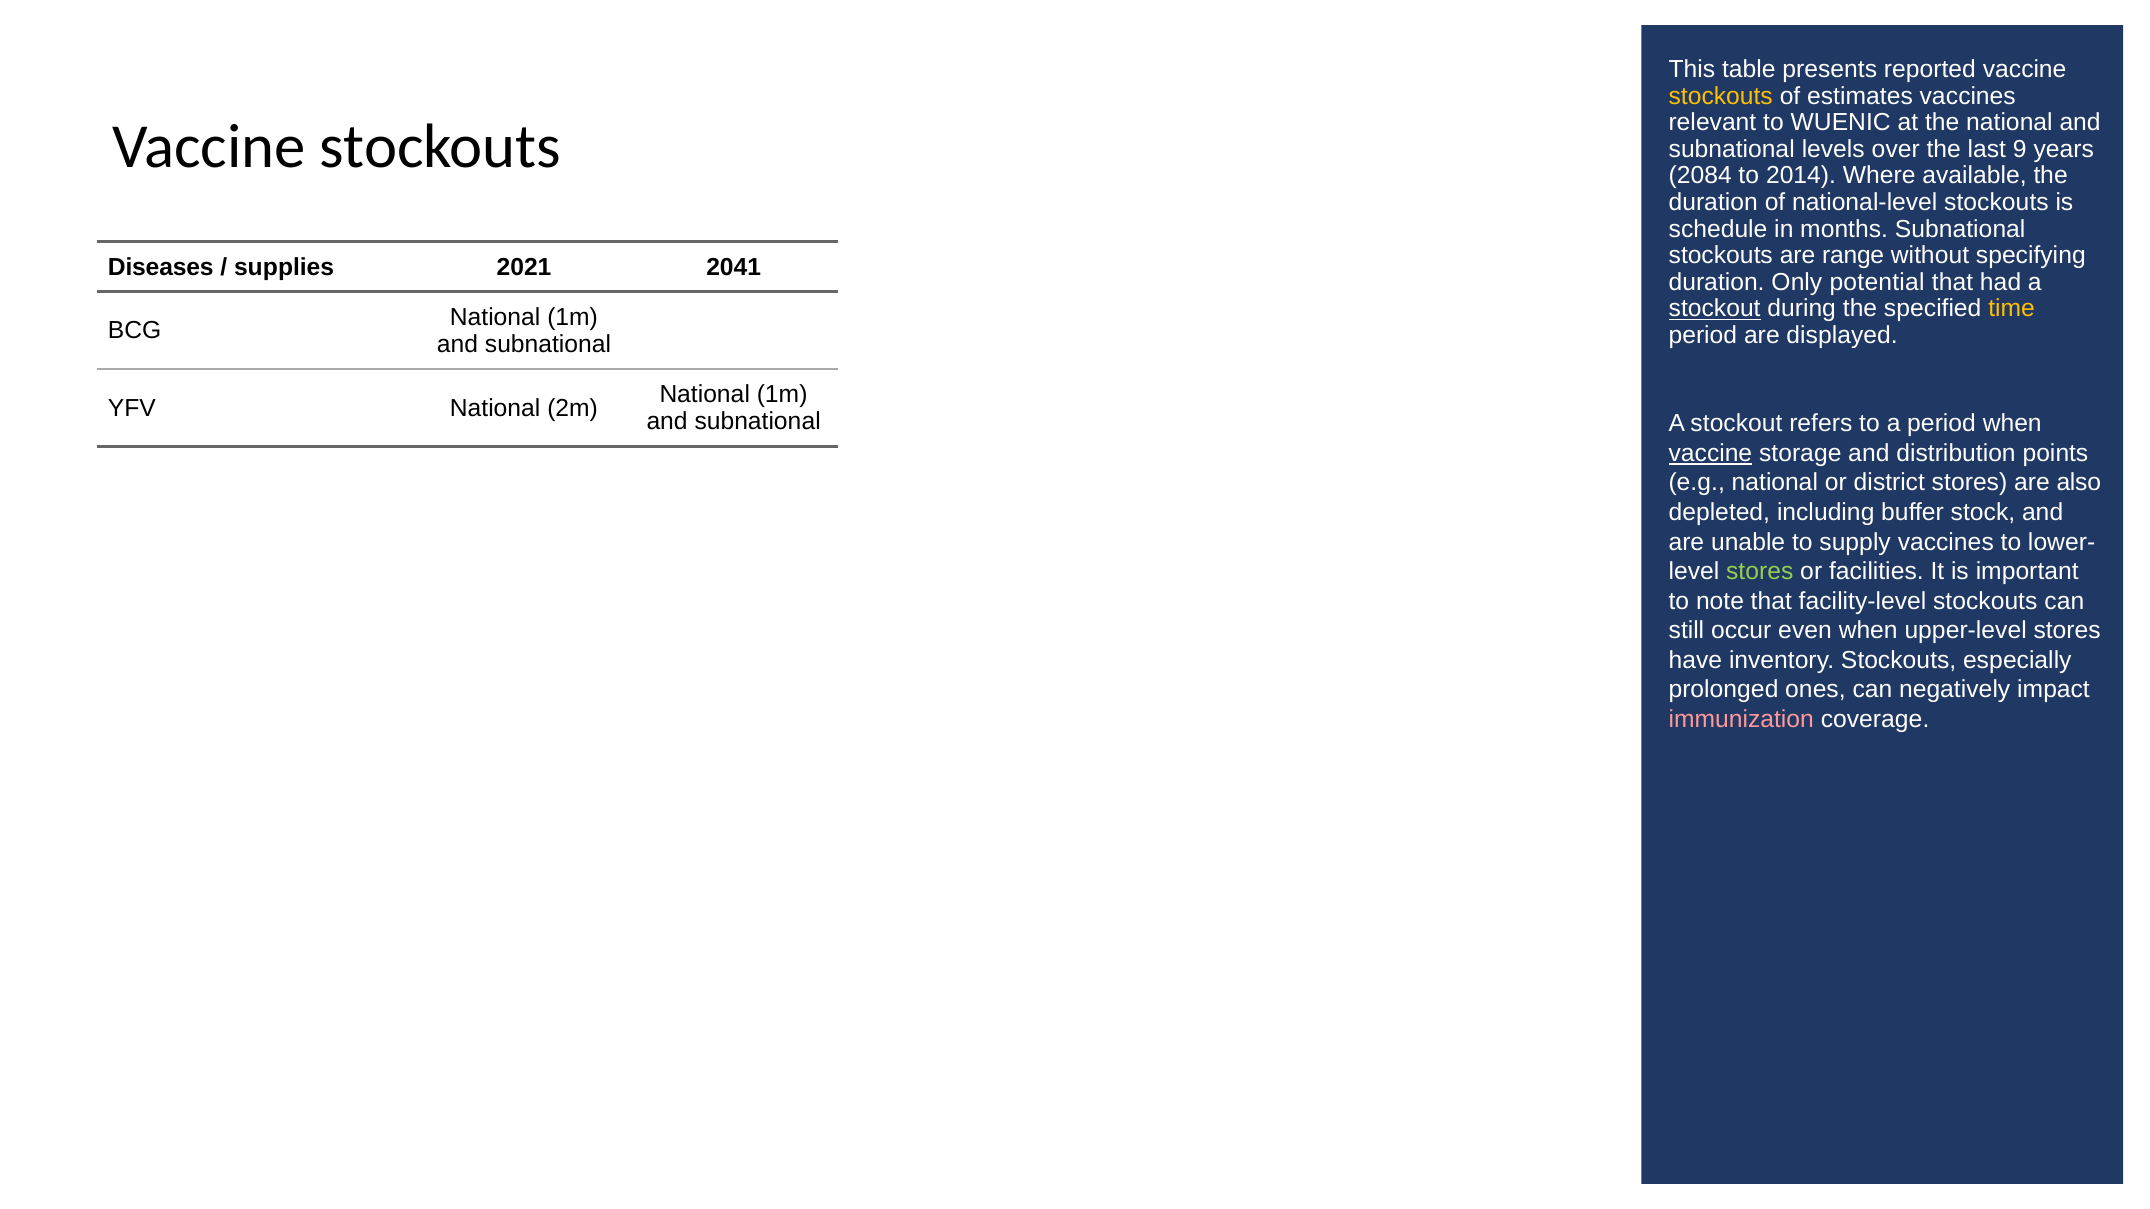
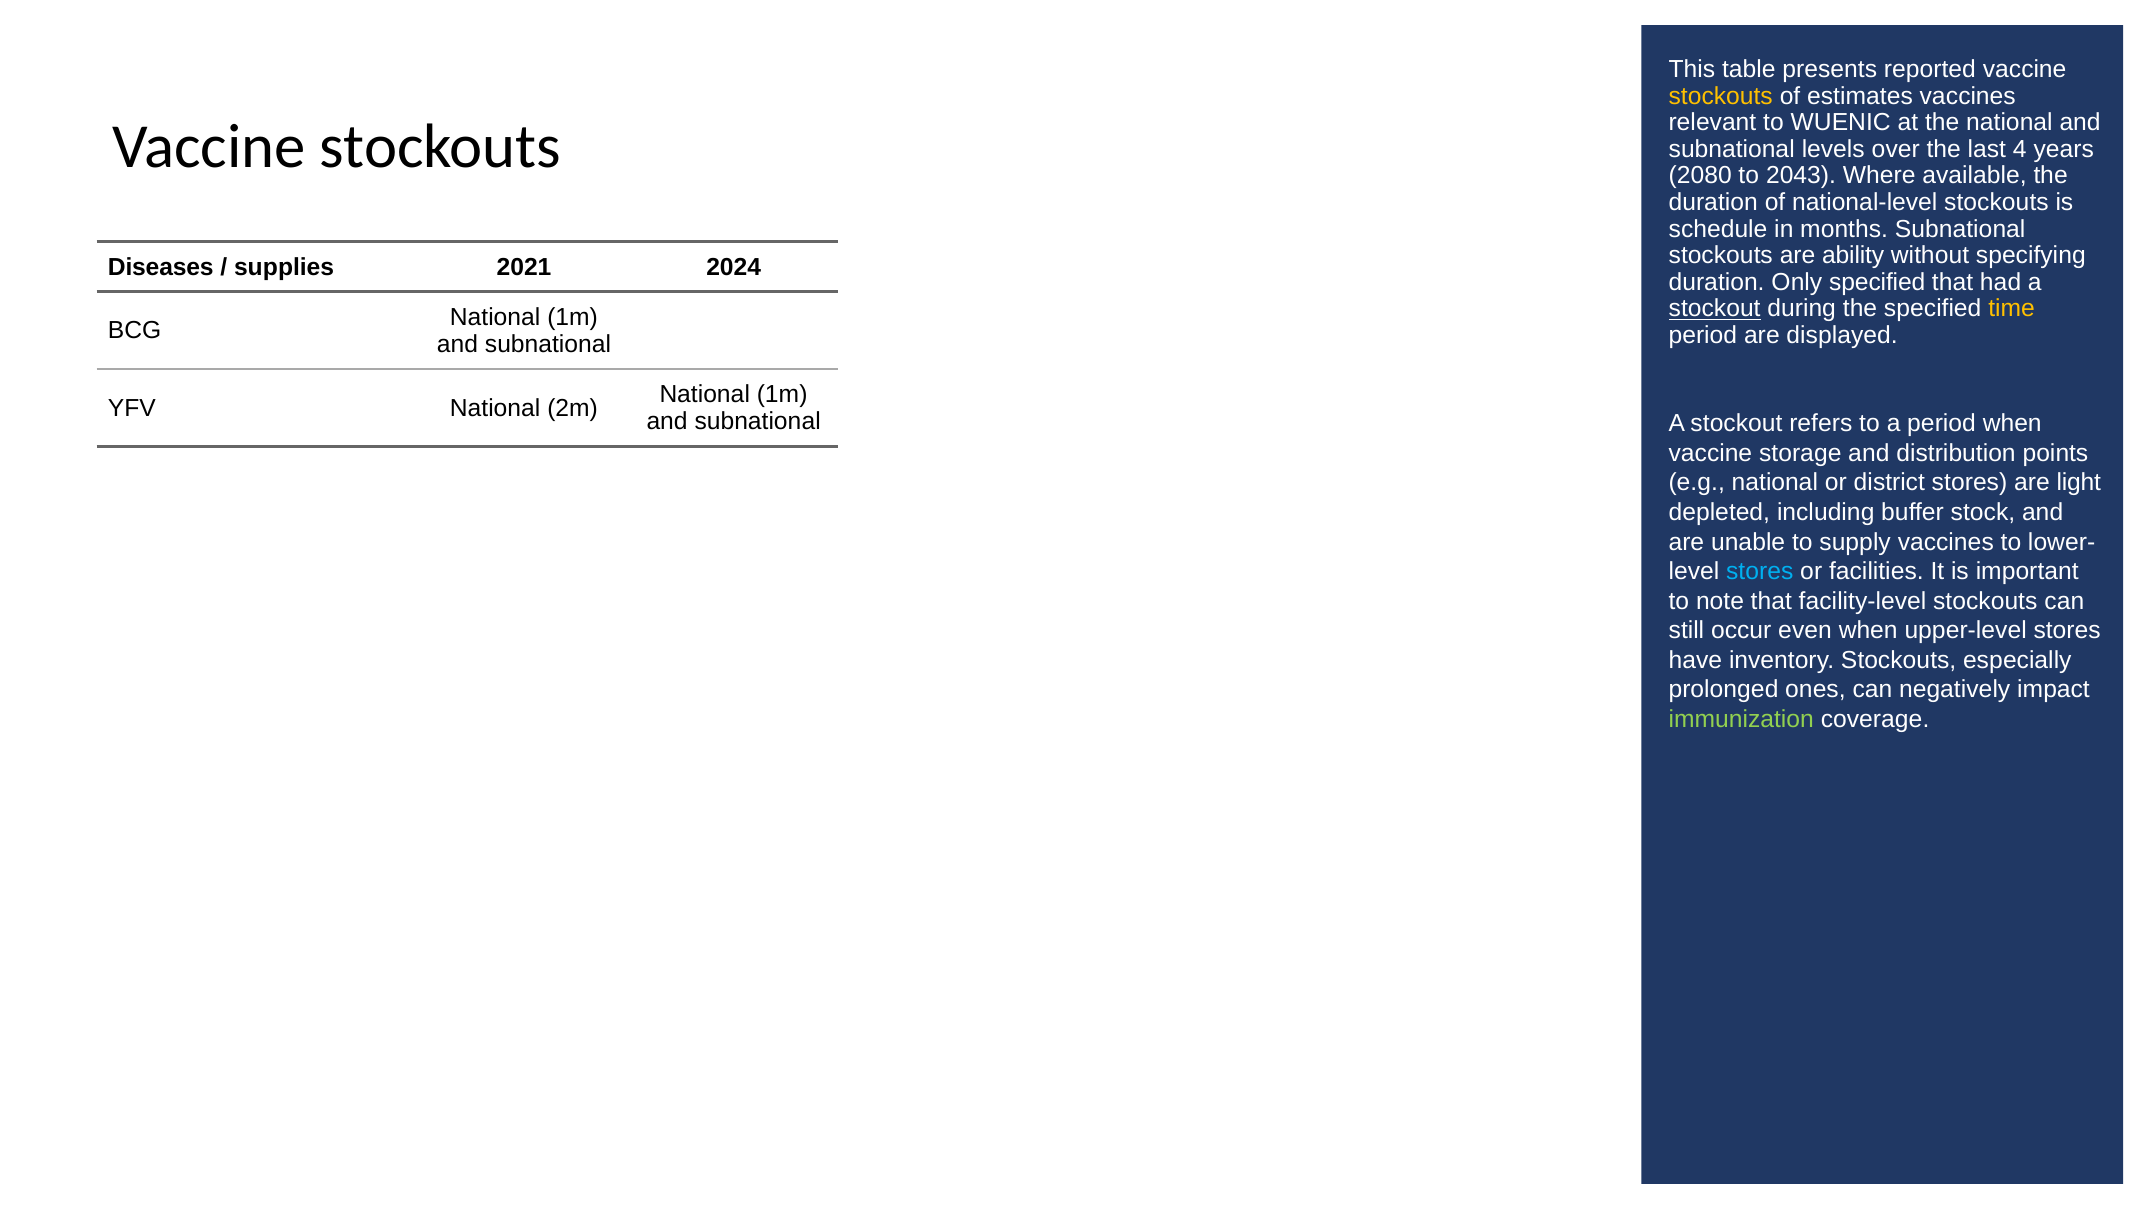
9: 9 -> 4
2084: 2084 -> 2080
2014: 2014 -> 2043
range: range -> ability
2041: 2041 -> 2024
Only potential: potential -> specified
vaccine at (1710, 453) underline: present -> none
also: also -> light
stores at (1760, 572) colour: light green -> light blue
immunization colour: pink -> light green
